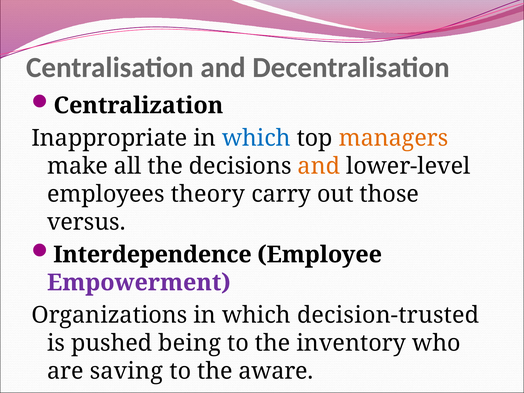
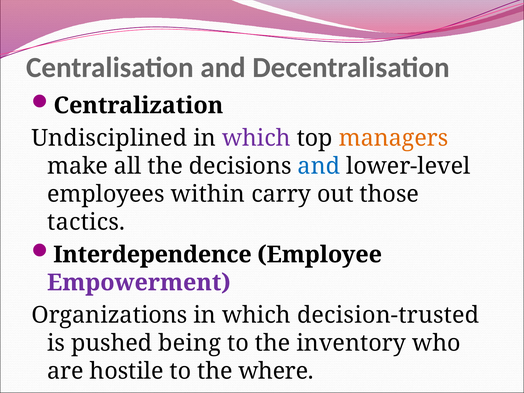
Inappropriate: Inappropriate -> Undisciplined
which at (256, 138) colour: blue -> purple
and at (319, 166) colour: orange -> blue
theory: theory -> within
versus: versus -> tactics
saving: saving -> hostile
aware: aware -> where
